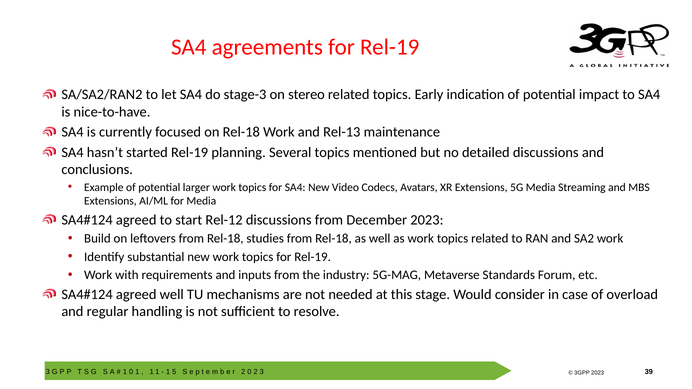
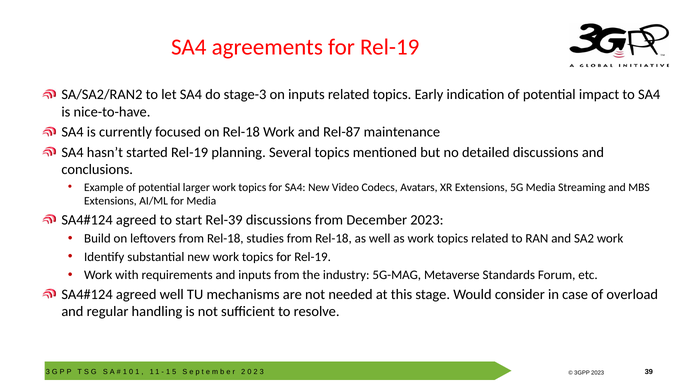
on stereo: stereo -> inputs
Rel-13: Rel-13 -> Rel-87
Rel-12: Rel-12 -> Rel-39
